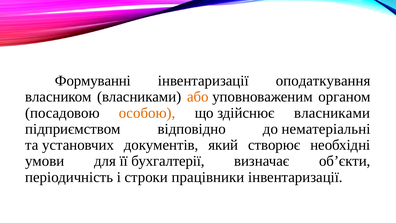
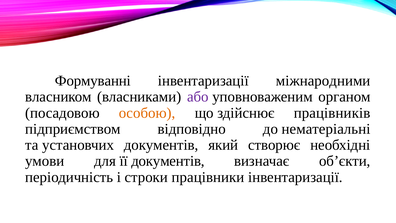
оподаткування: оподаткування -> міжнародними
або colour: orange -> purple
здійснює власниками: власниками -> працівників
її бухгалтерії: бухгалтерії -> документів
